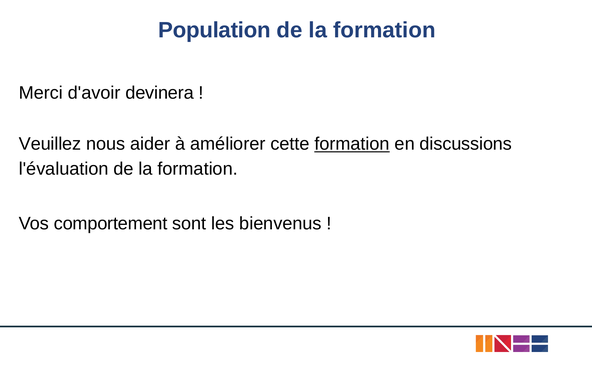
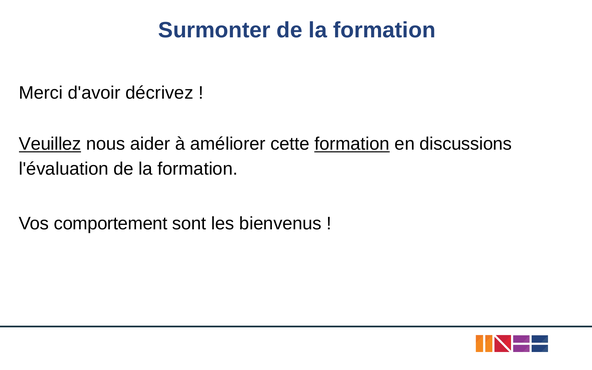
Population: Population -> Surmonter
devinera: devinera -> décrivez
Veuillez underline: none -> present
